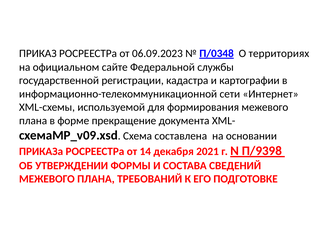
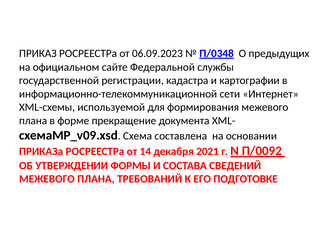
территориях: территориях -> предыдущих
П/9398: П/9398 -> П/0092
